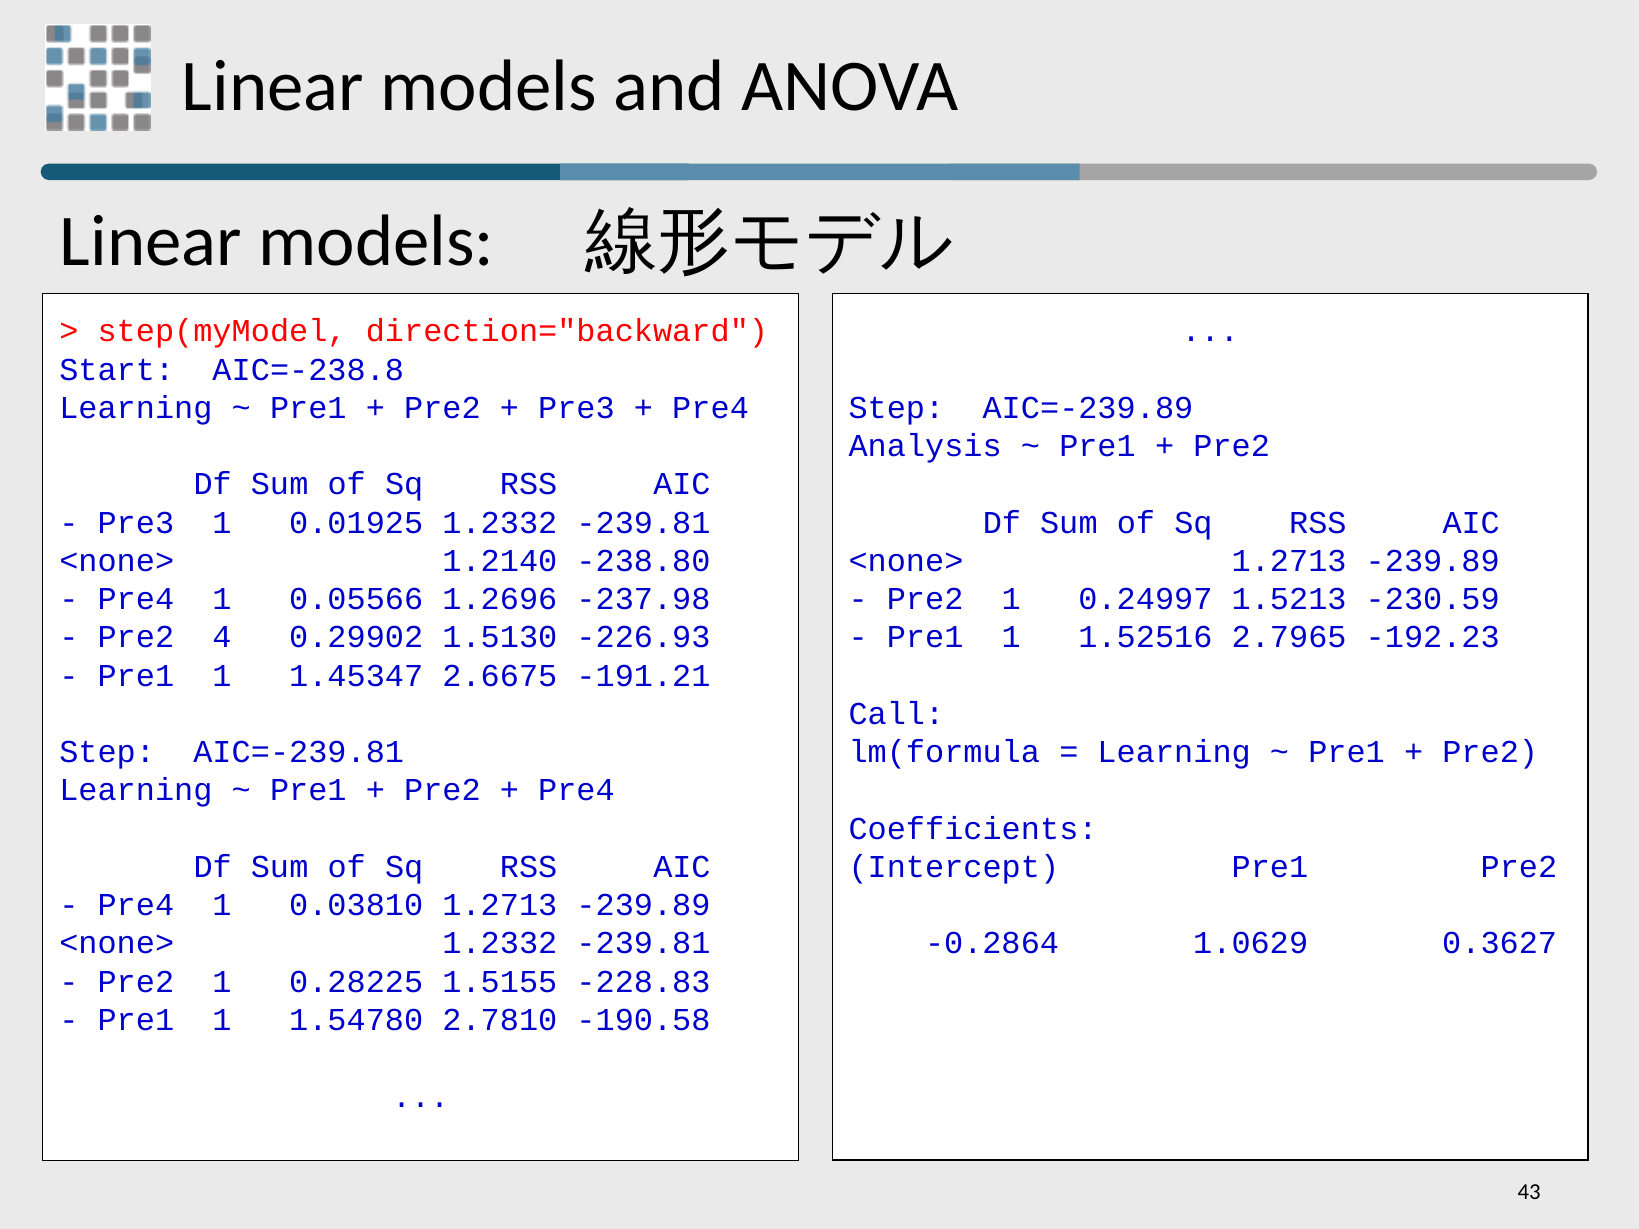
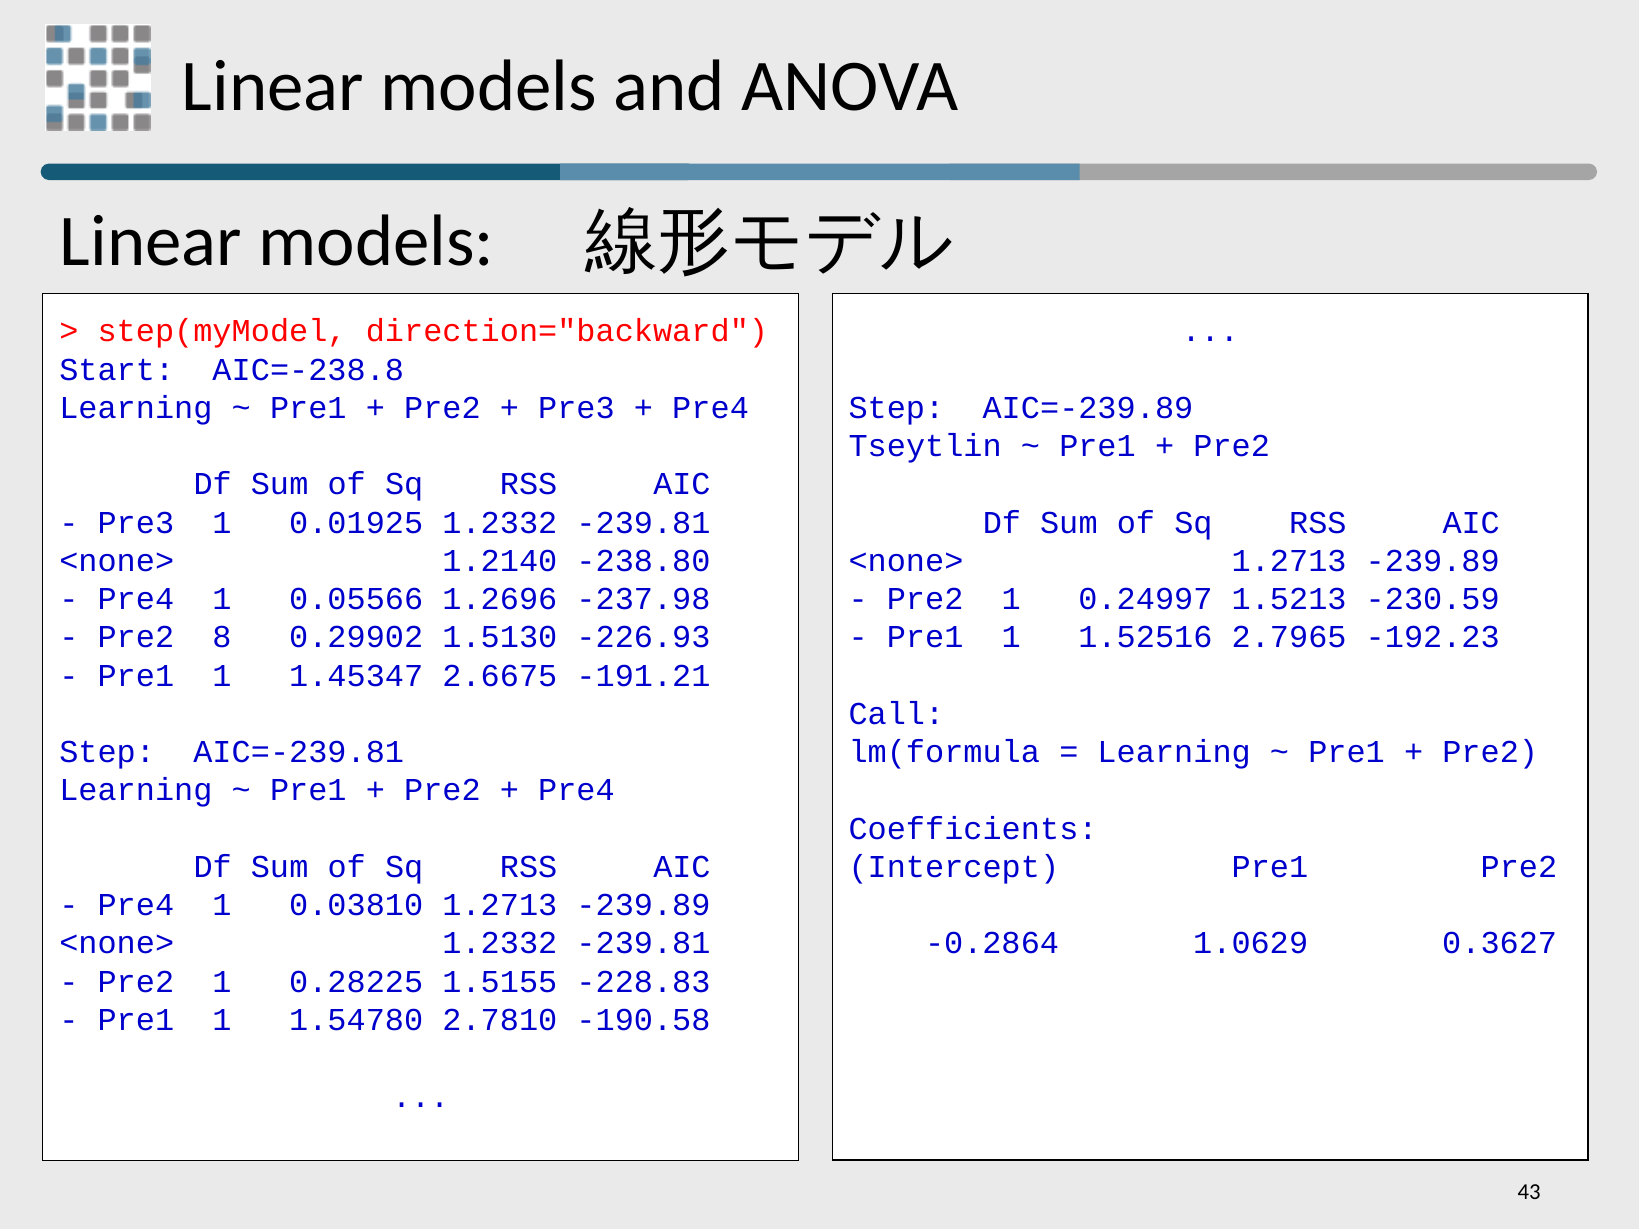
Analysis: Analysis -> Tseytlin
4: 4 -> 8
